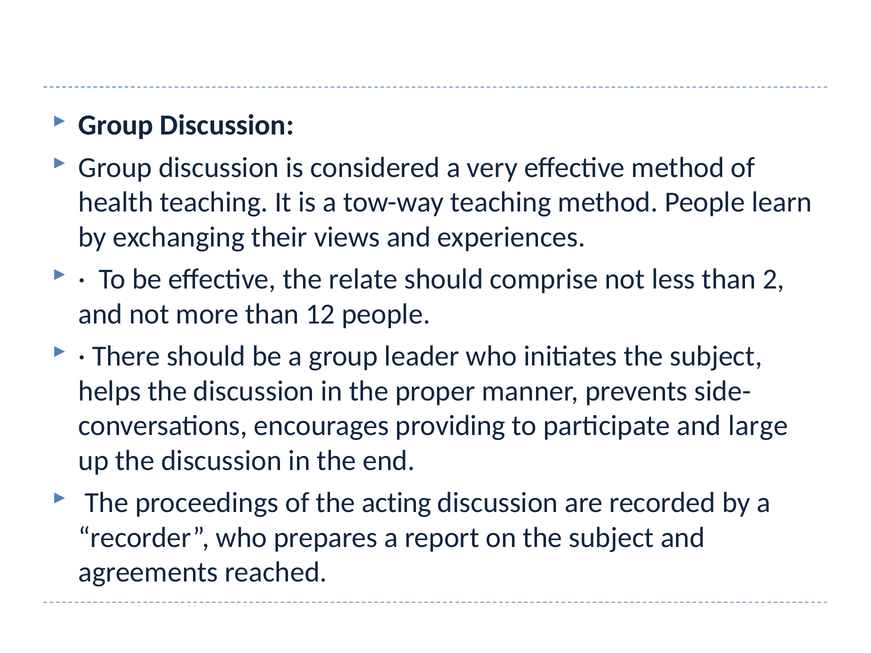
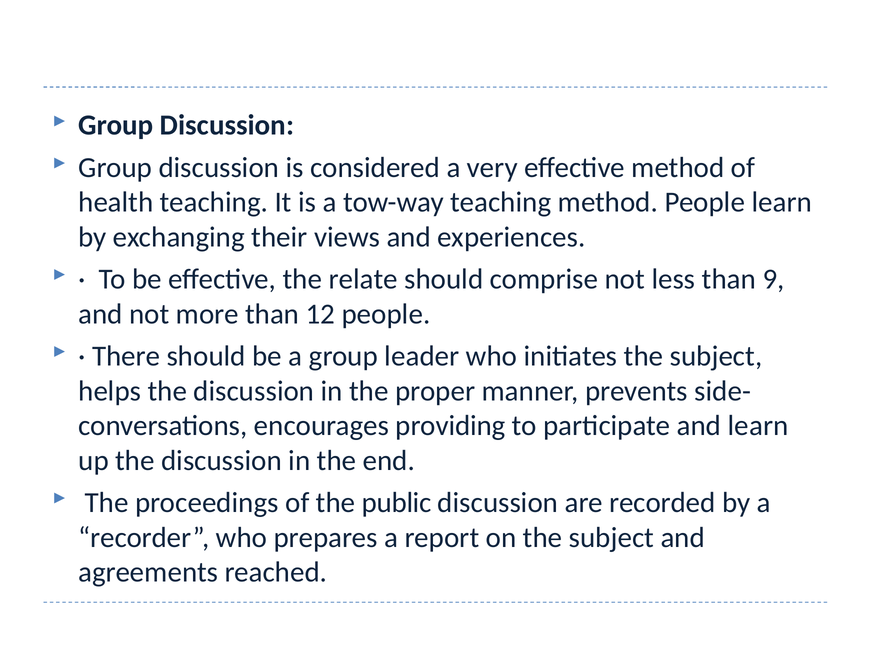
2: 2 -> 9
and large: large -> learn
acting: acting -> public
